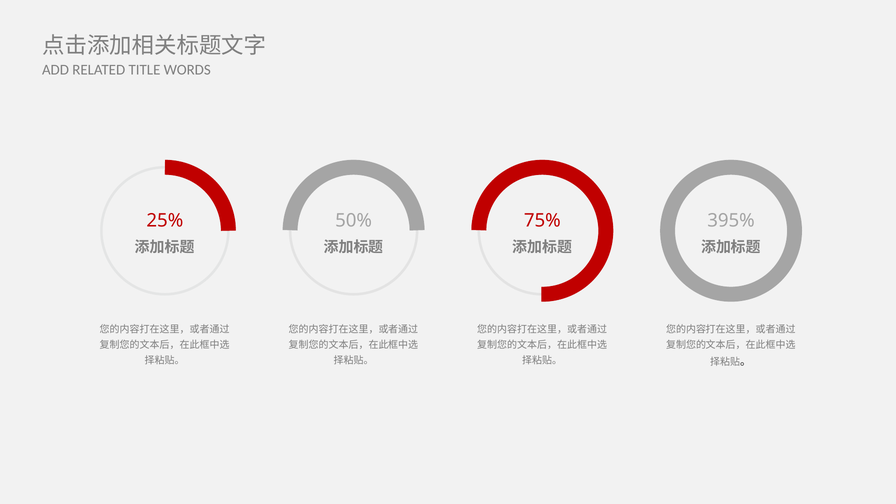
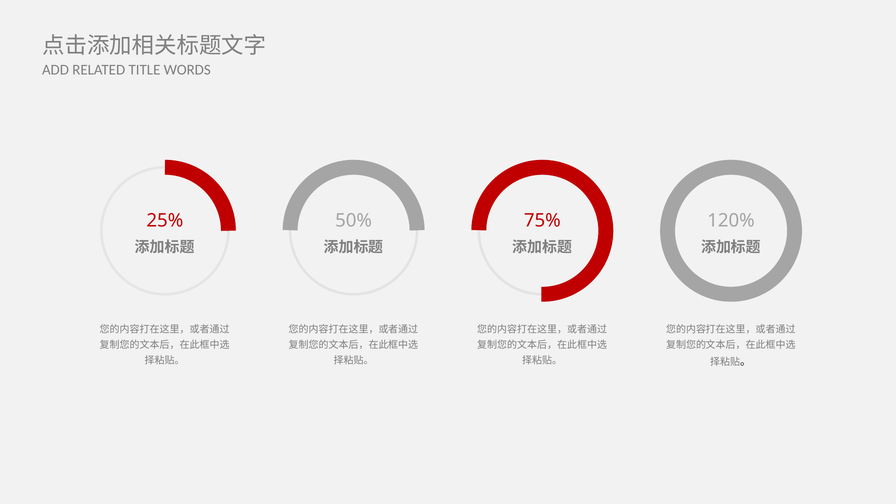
395%: 395% -> 120%
